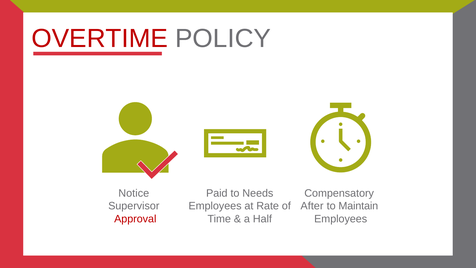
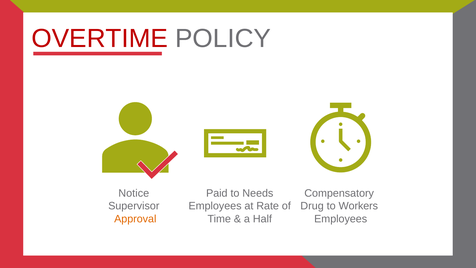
After: After -> Drug
Maintain: Maintain -> Workers
Approval colour: red -> orange
